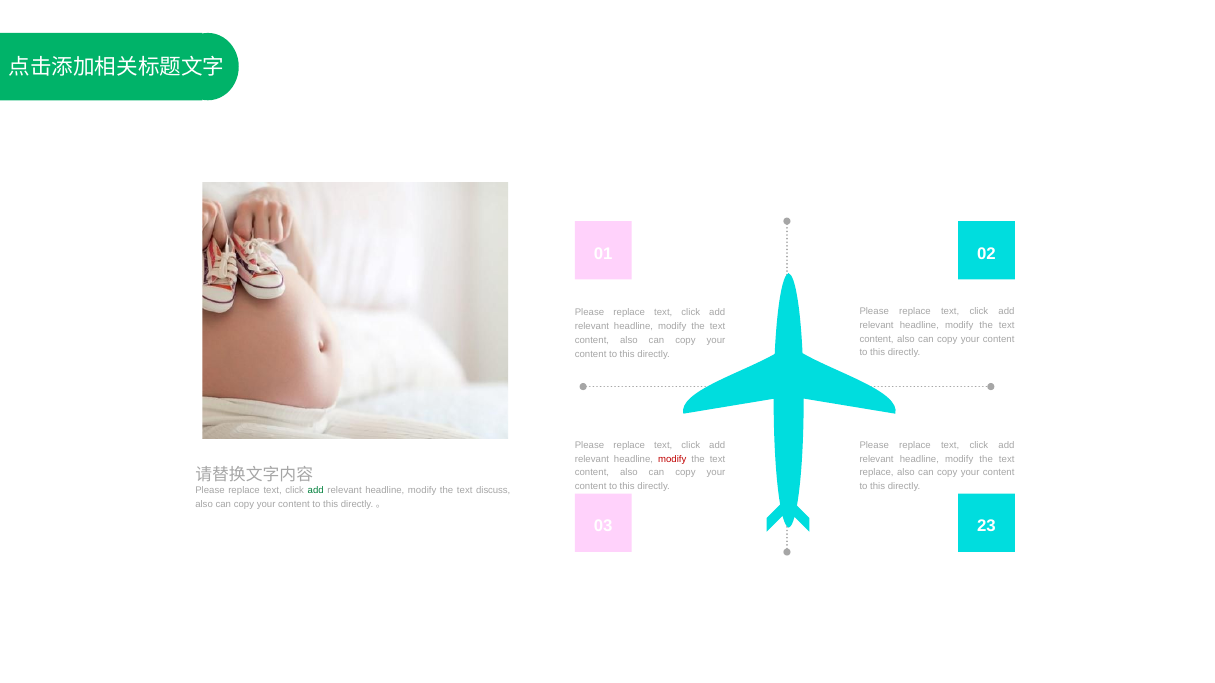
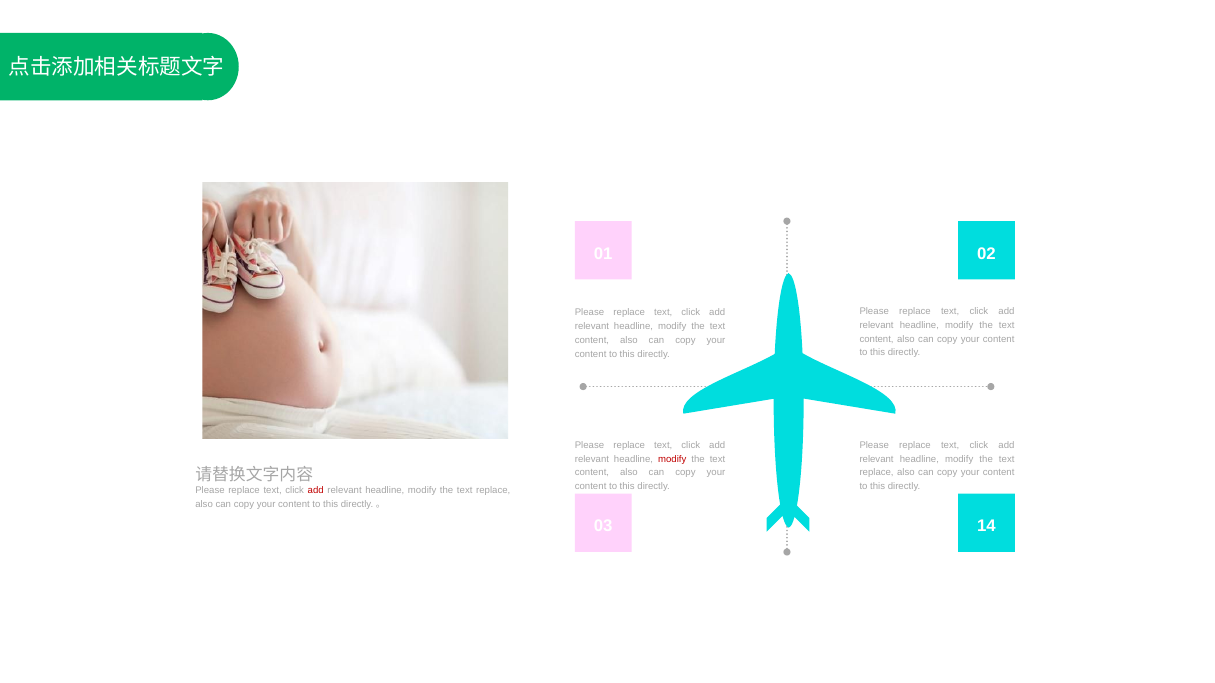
add at (316, 490) colour: green -> red
discuss at (493, 490): discuss -> replace
23: 23 -> 14
